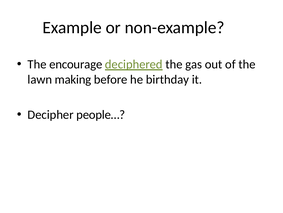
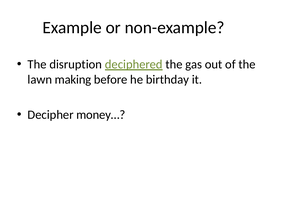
encourage: encourage -> disruption
people…: people… -> money…
